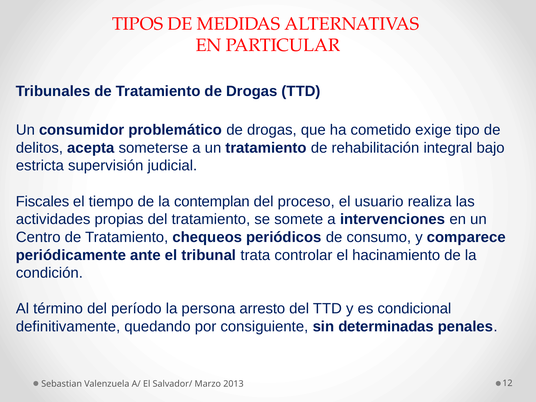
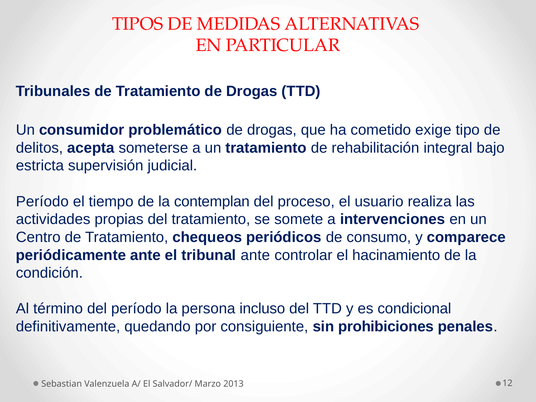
Fiscales at (42, 201): Fiscales -> Período
tribunal trata: trata -> ante
arresto: arresto -> incluso
determinadas: determinadas -> prohibiciones
